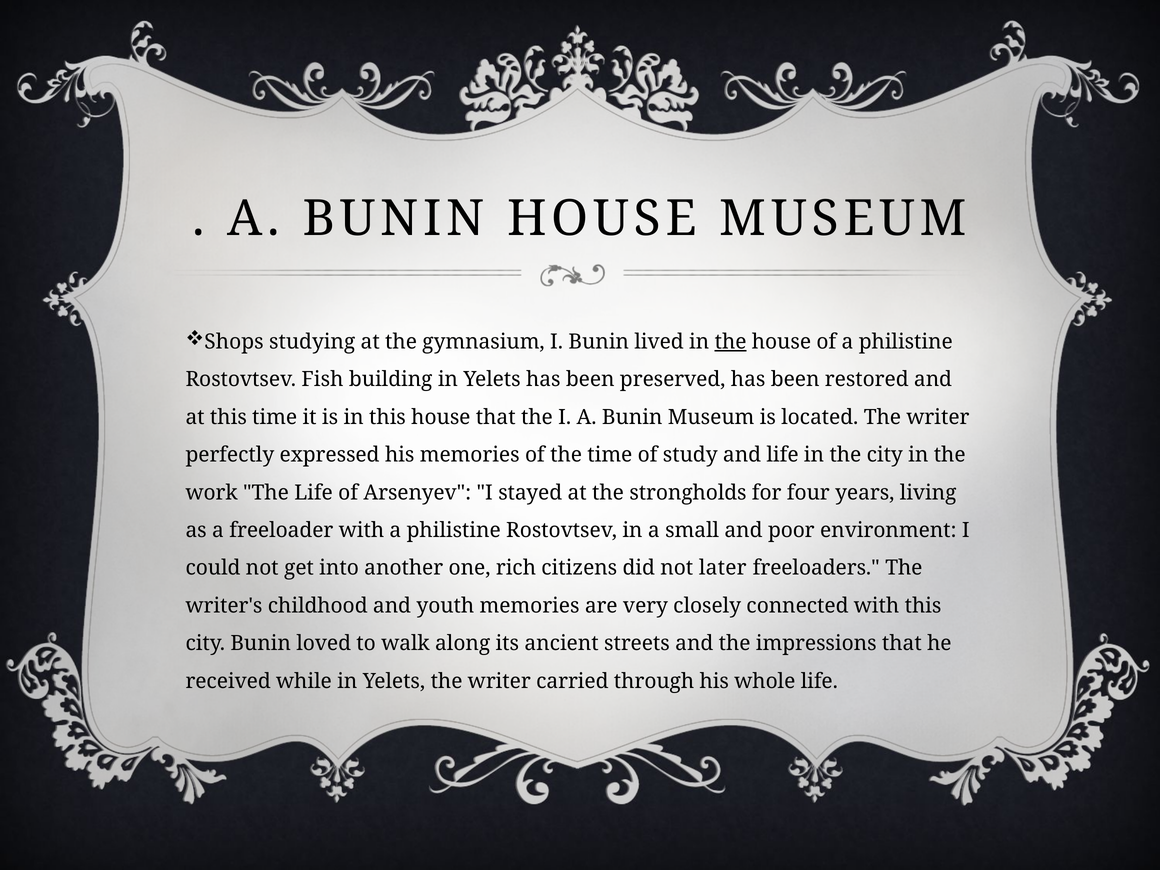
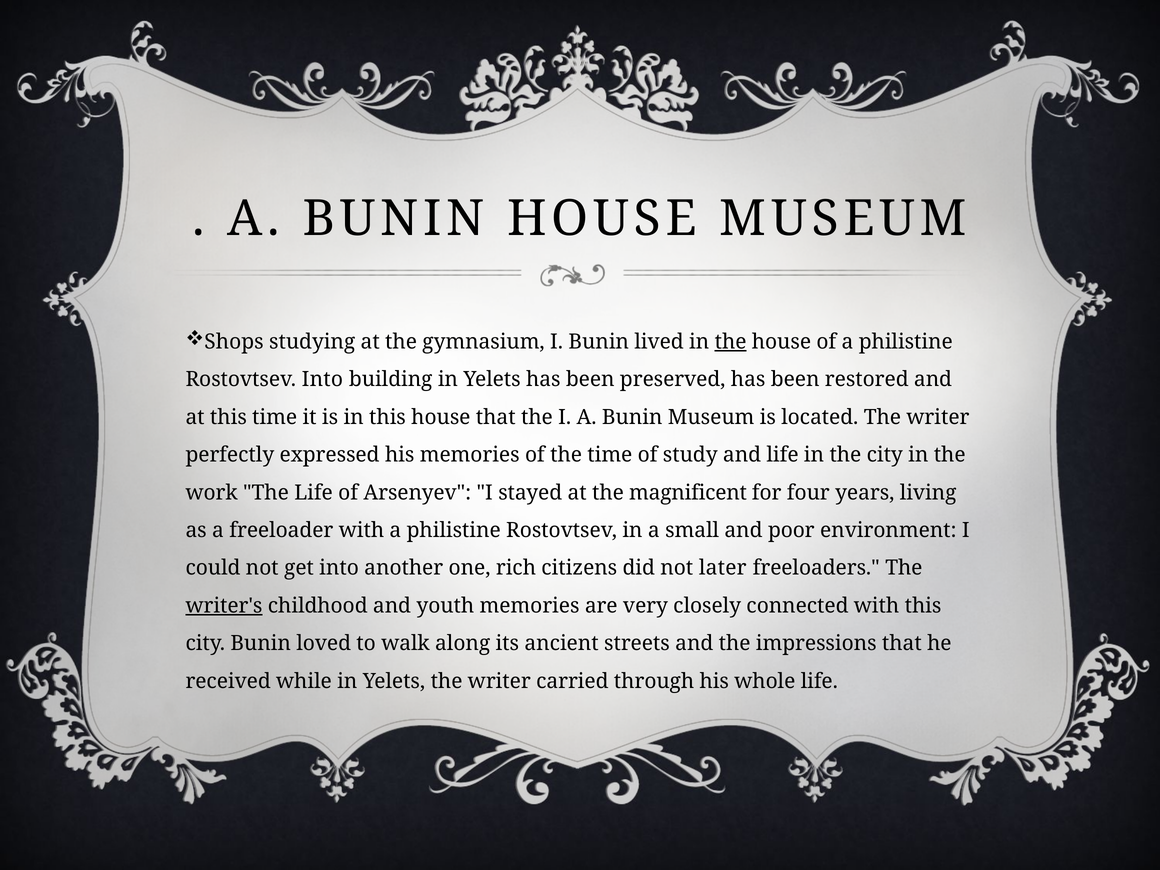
Rostovtsev Fish: Fish -> Into
strongholds: strongholds -> magnificent
writer's underline: none -> present
